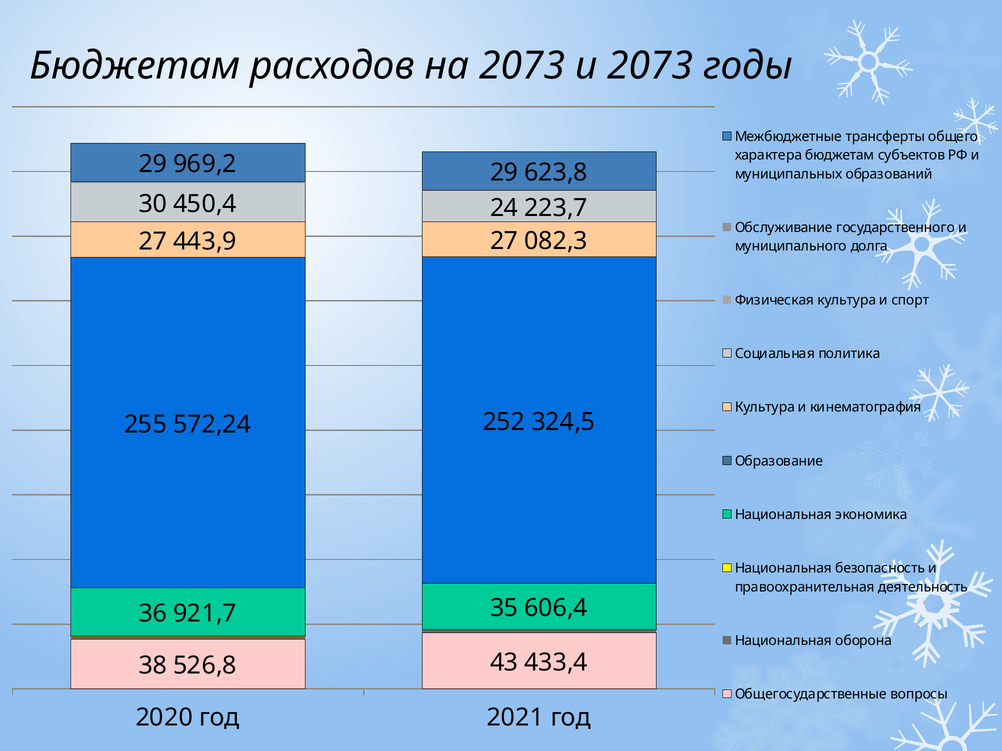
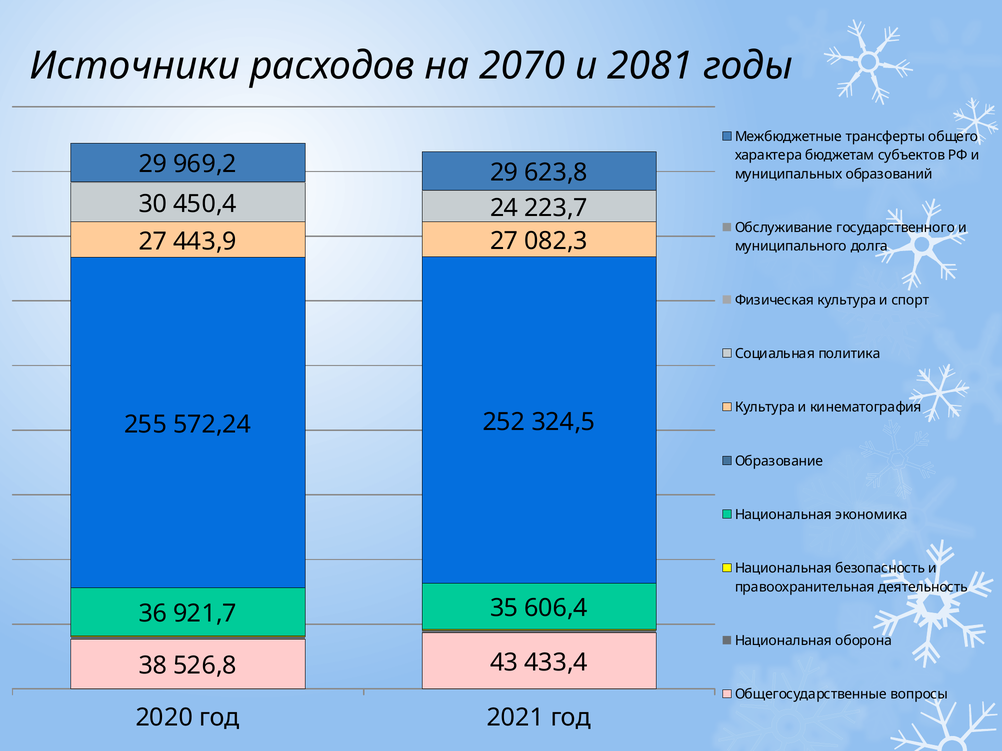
Бюджетам at (135, 66): Бюджетам -> Источники
на 2073: 2073 -> 2070
и 2073: 2073 -> 2081
